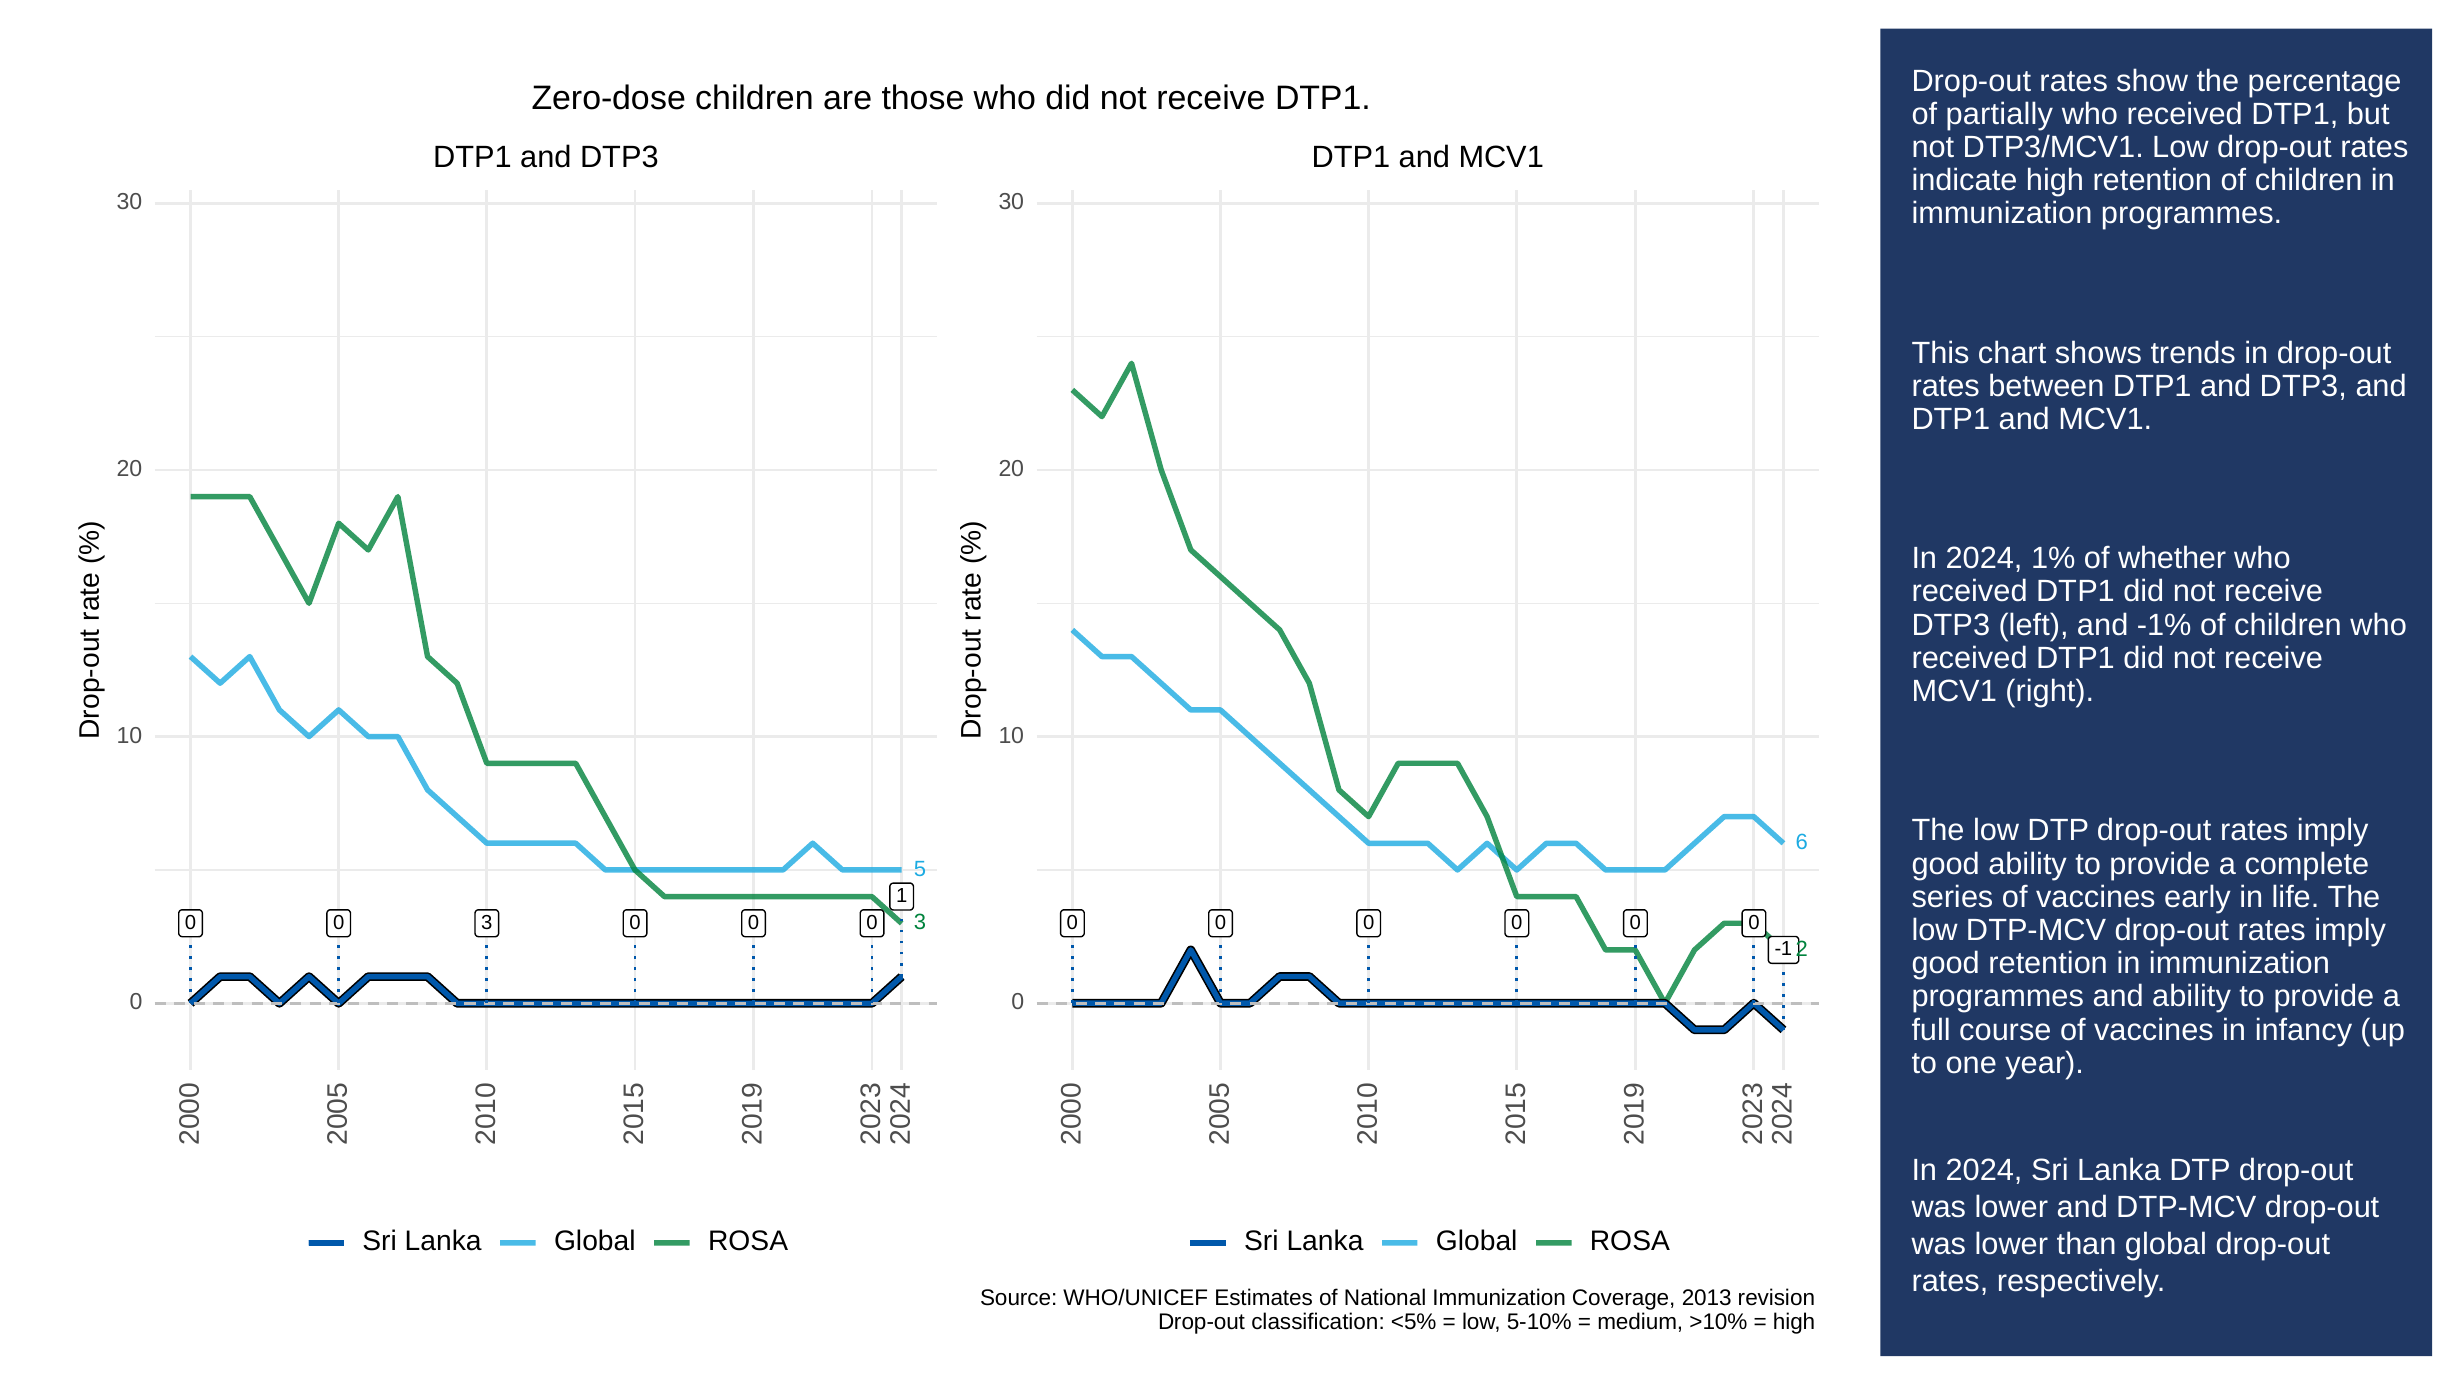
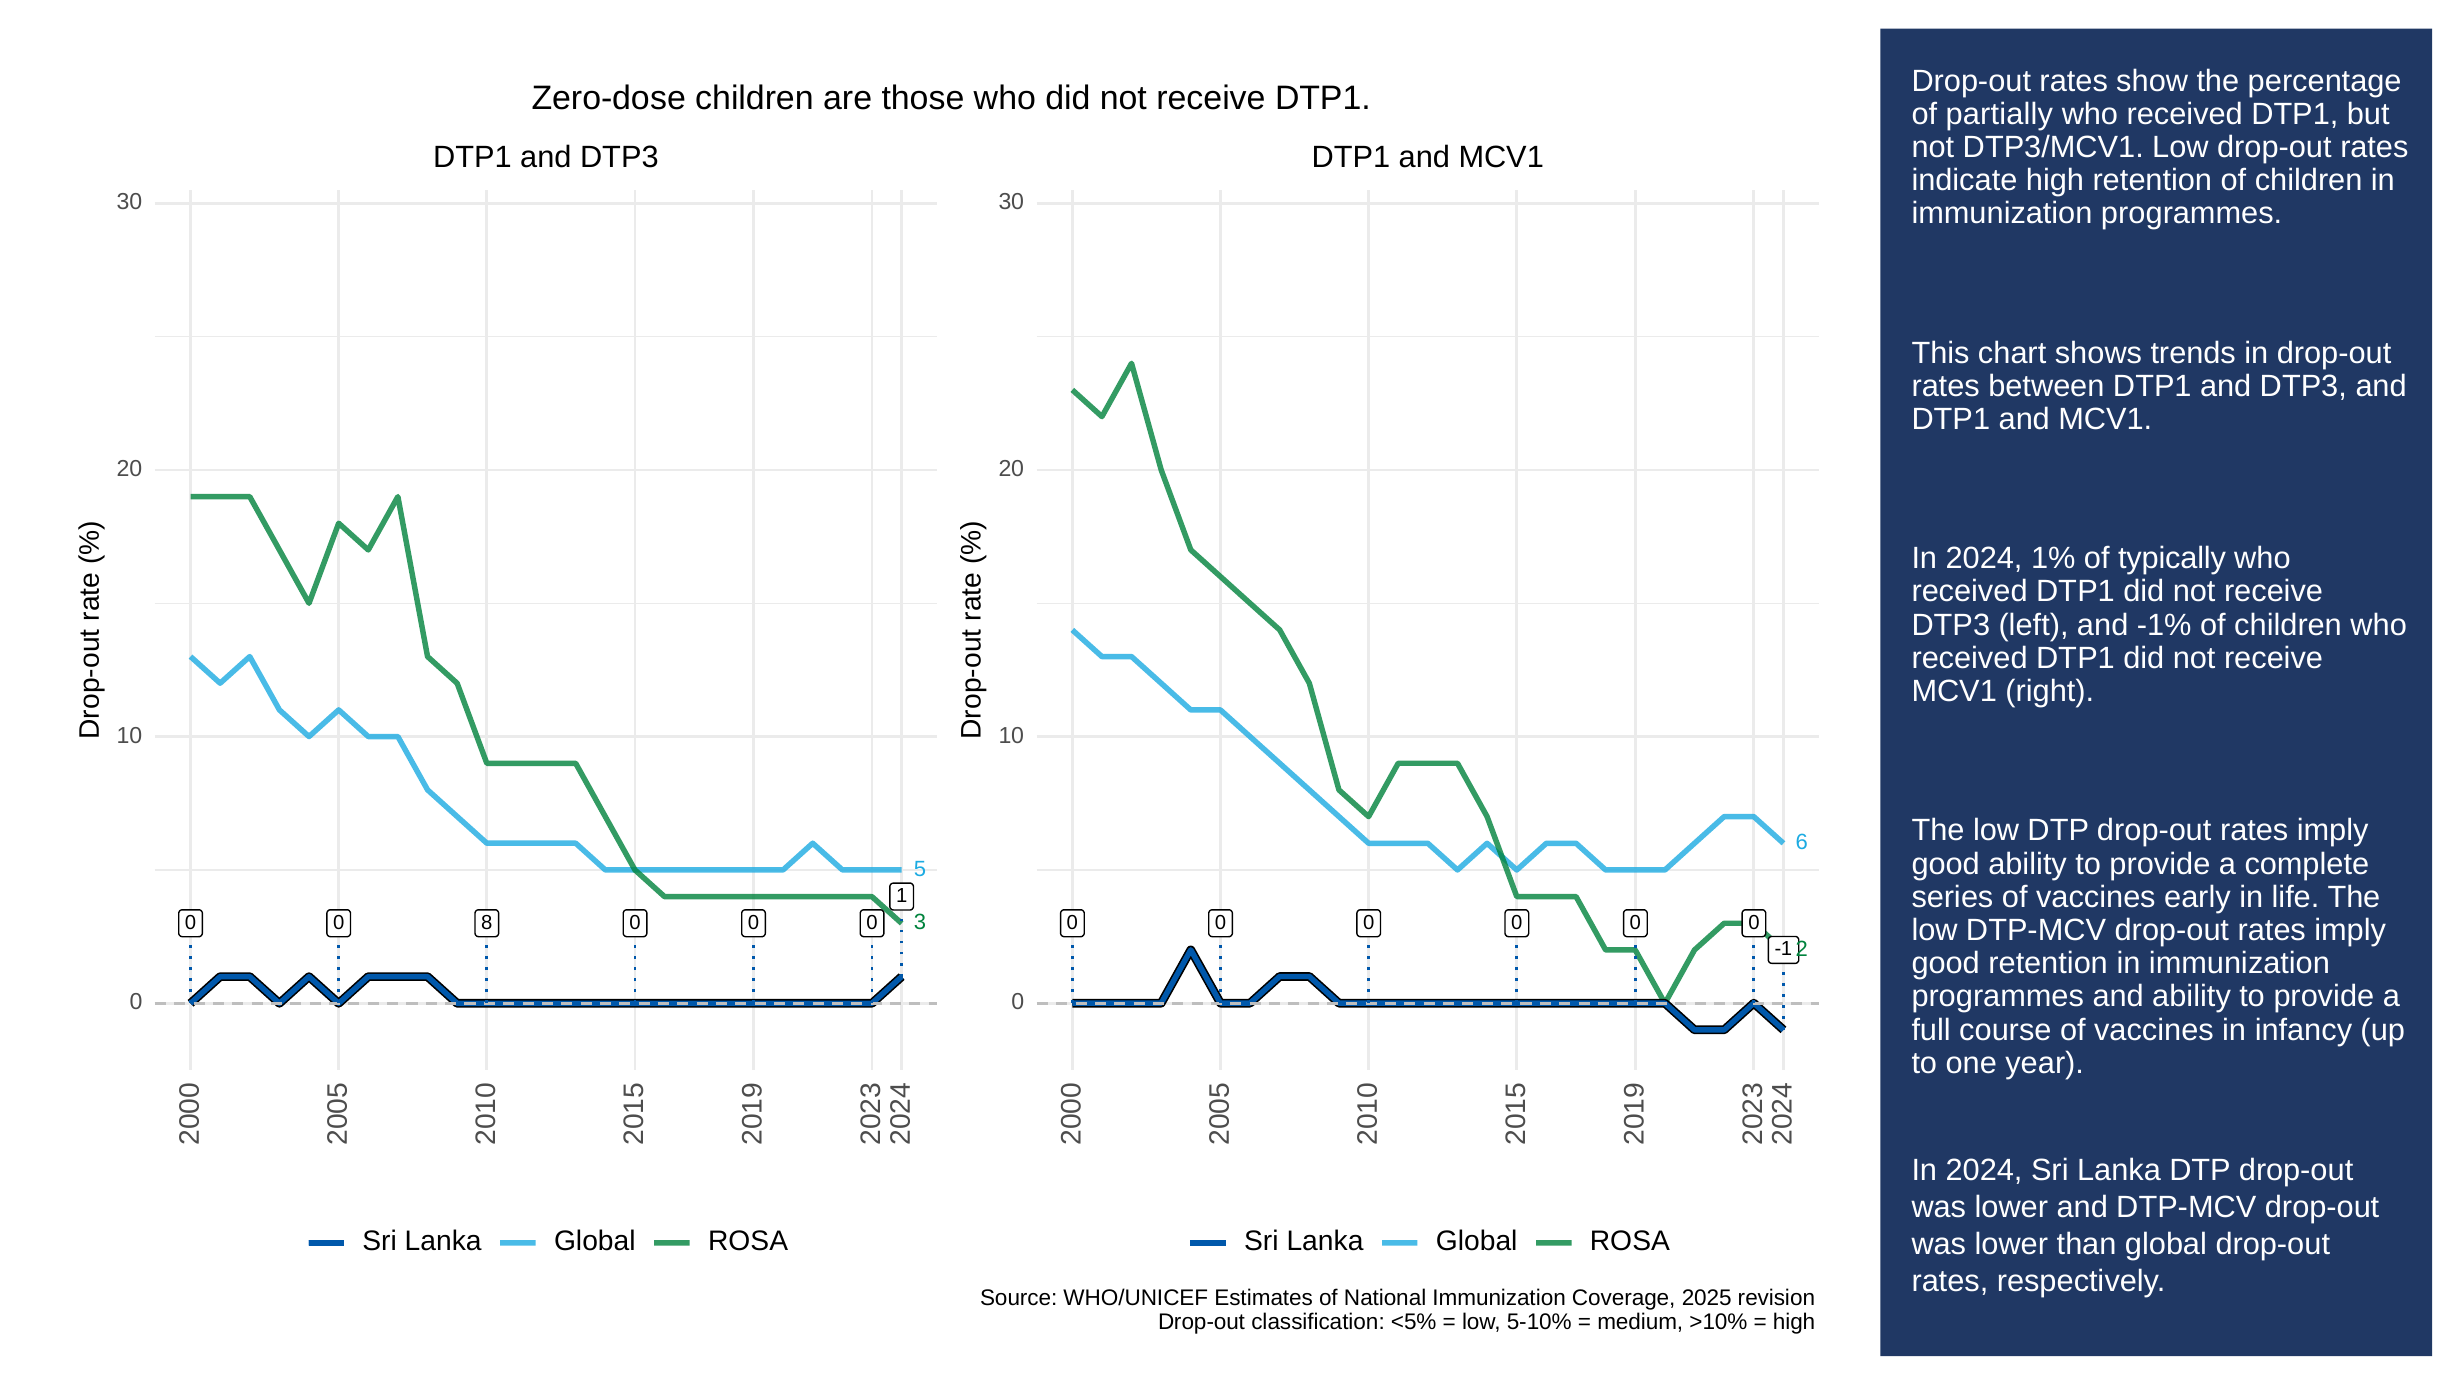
whether: whether -> typically
0 3: 3 -> 8
2013: 2013 -> 2025
